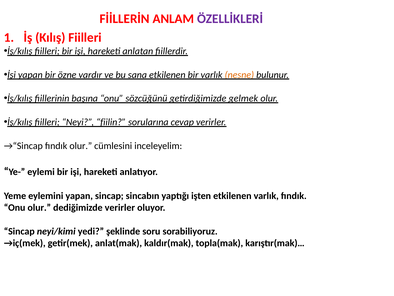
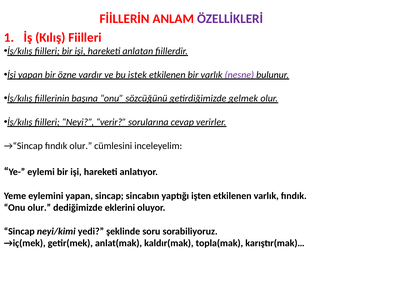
sana: sana -> istek
nesne colour: orange -> purple
fiilin: fiilin -> verir
dediğimizde verirler: verirler -> eklerini
